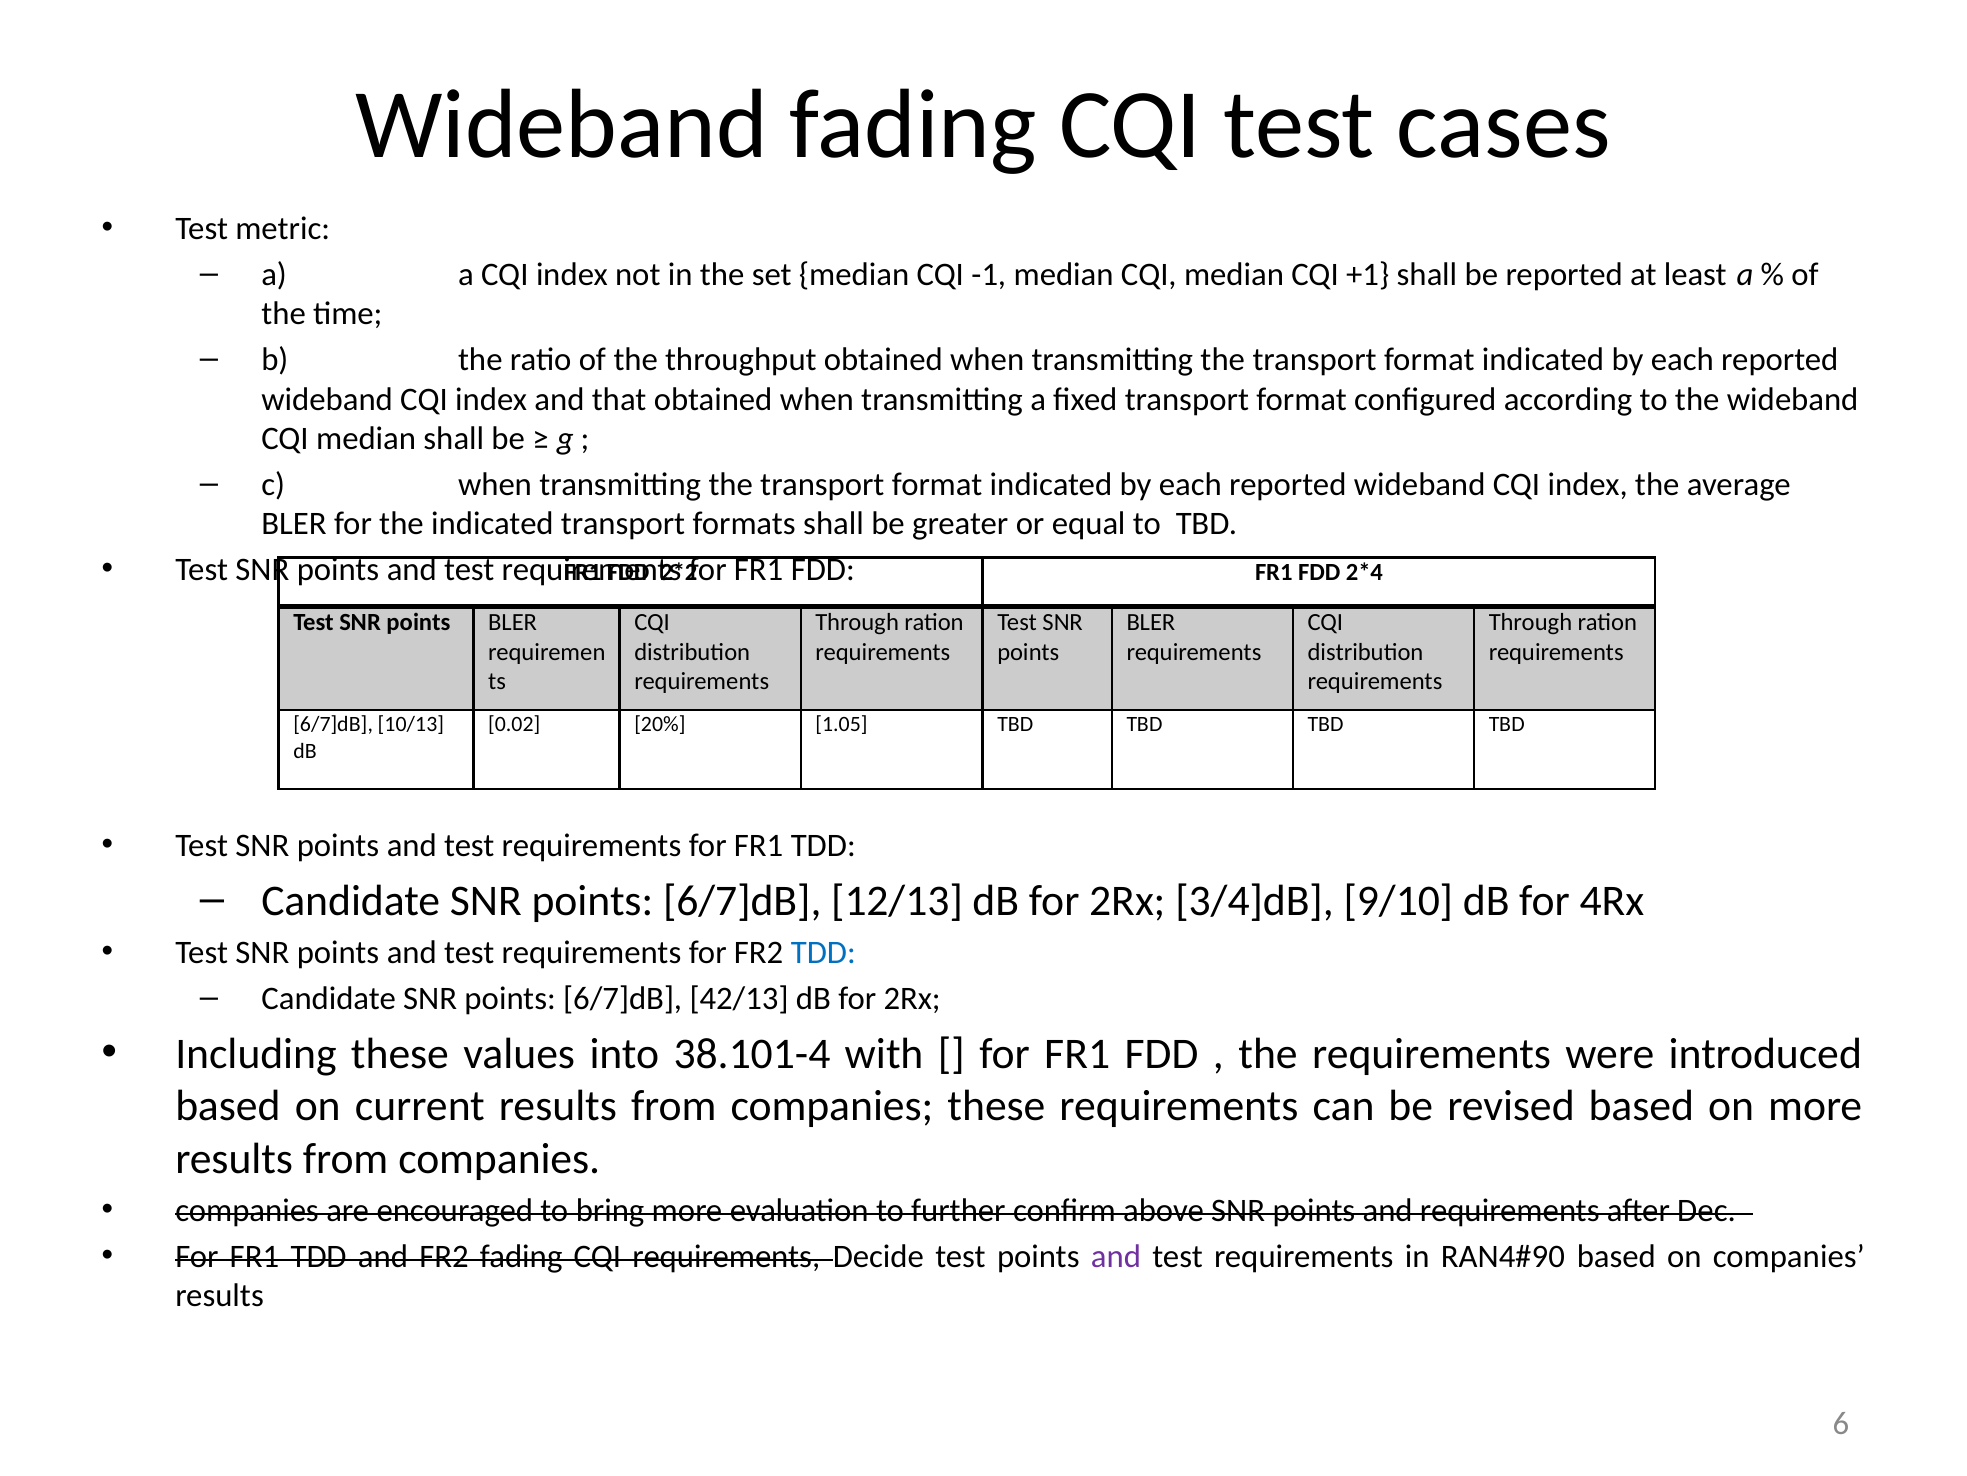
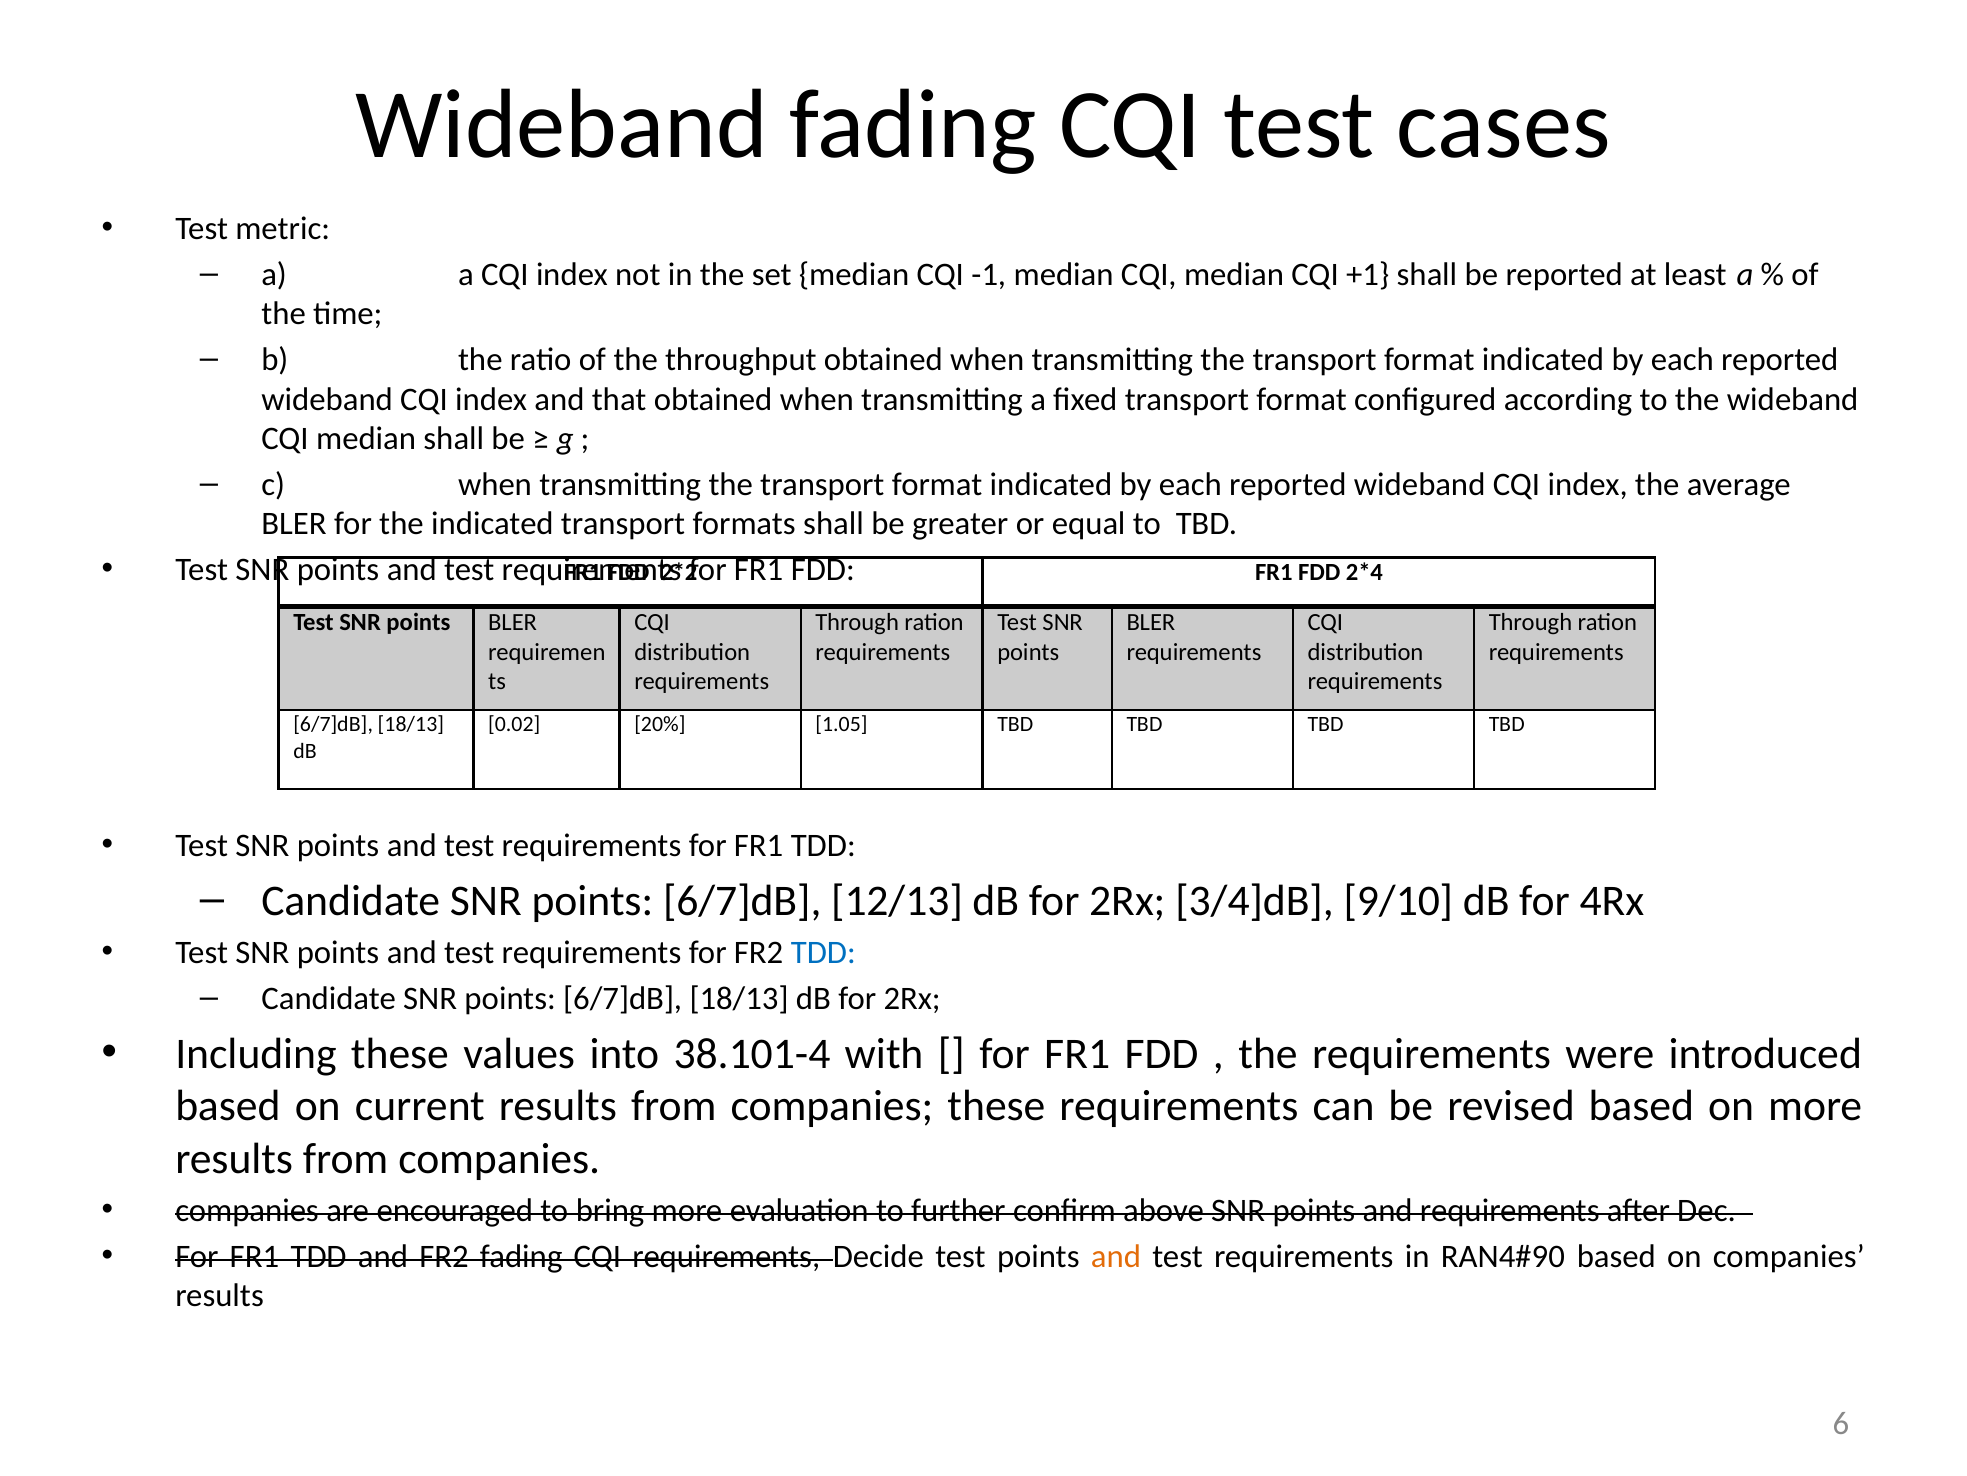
10/13 at (411, 724): 10/13 -> 18/13
points 6/7]dB 42/13: 42/13 -> 18/13
and at (1116, 1256) colour: purple -> orange
